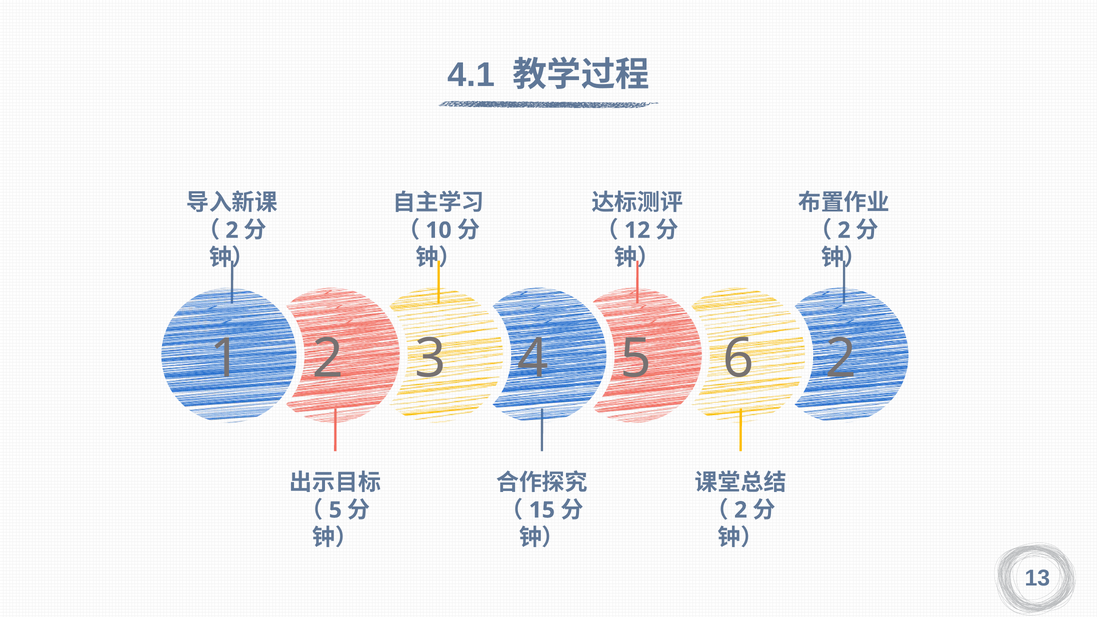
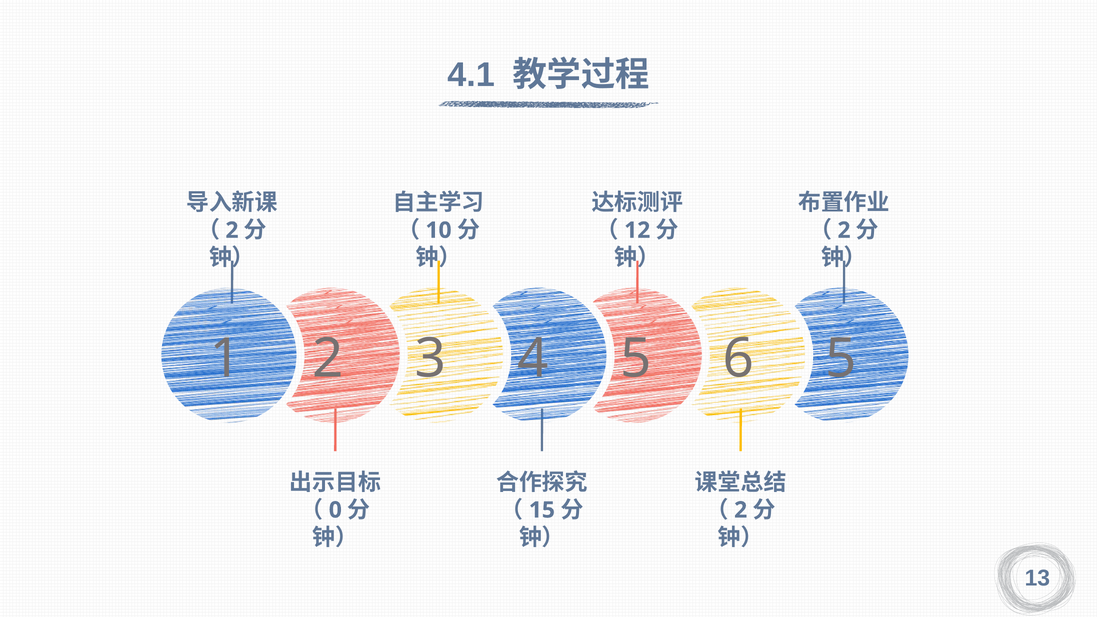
6 2: 2 -> 5
5 at (335, 510): 5 -> 0
